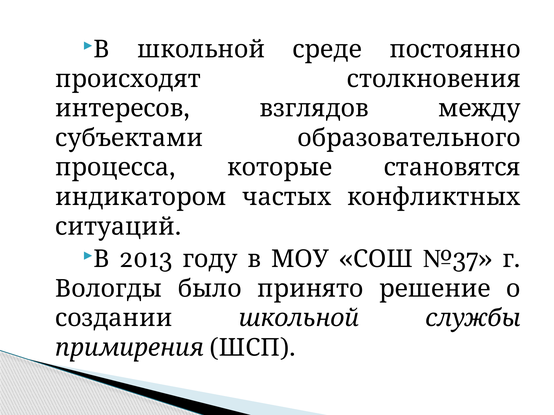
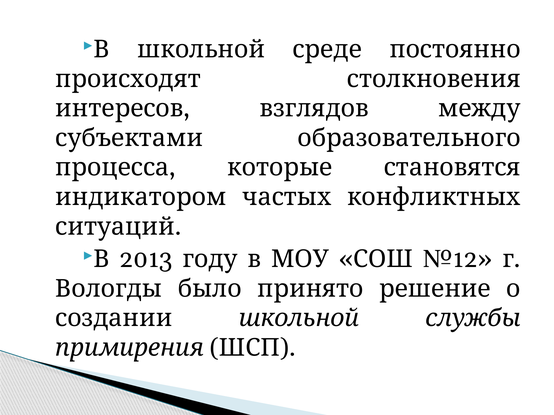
№37: №37 -> №12
